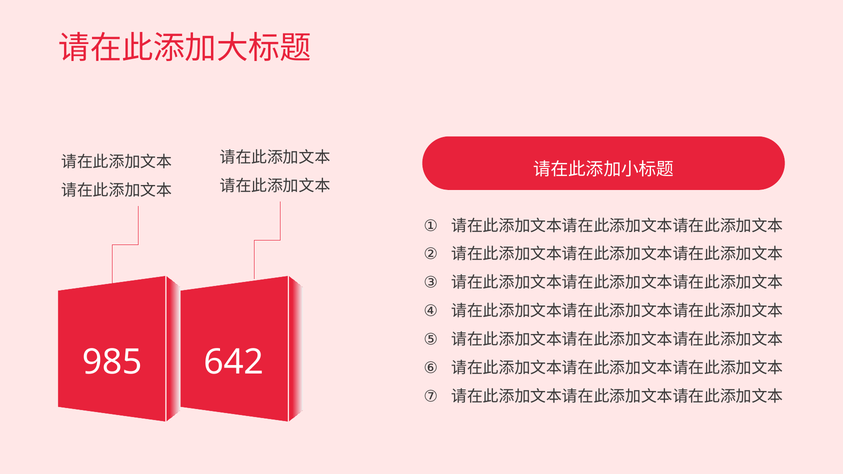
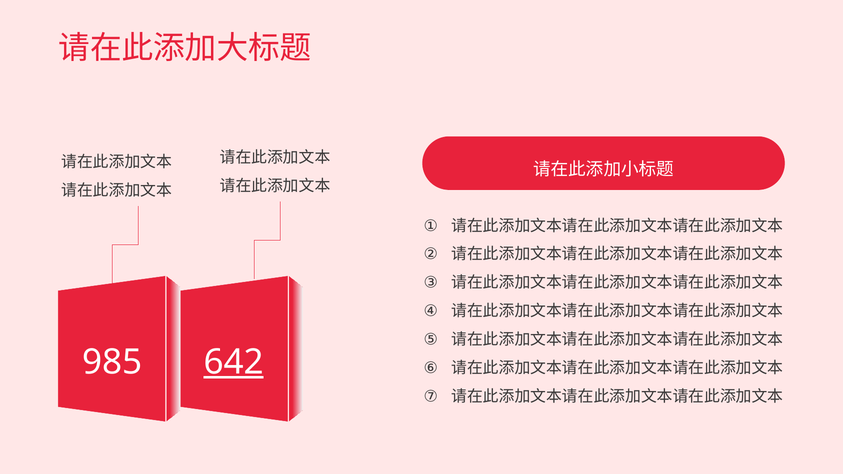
642 underline: none -> present
